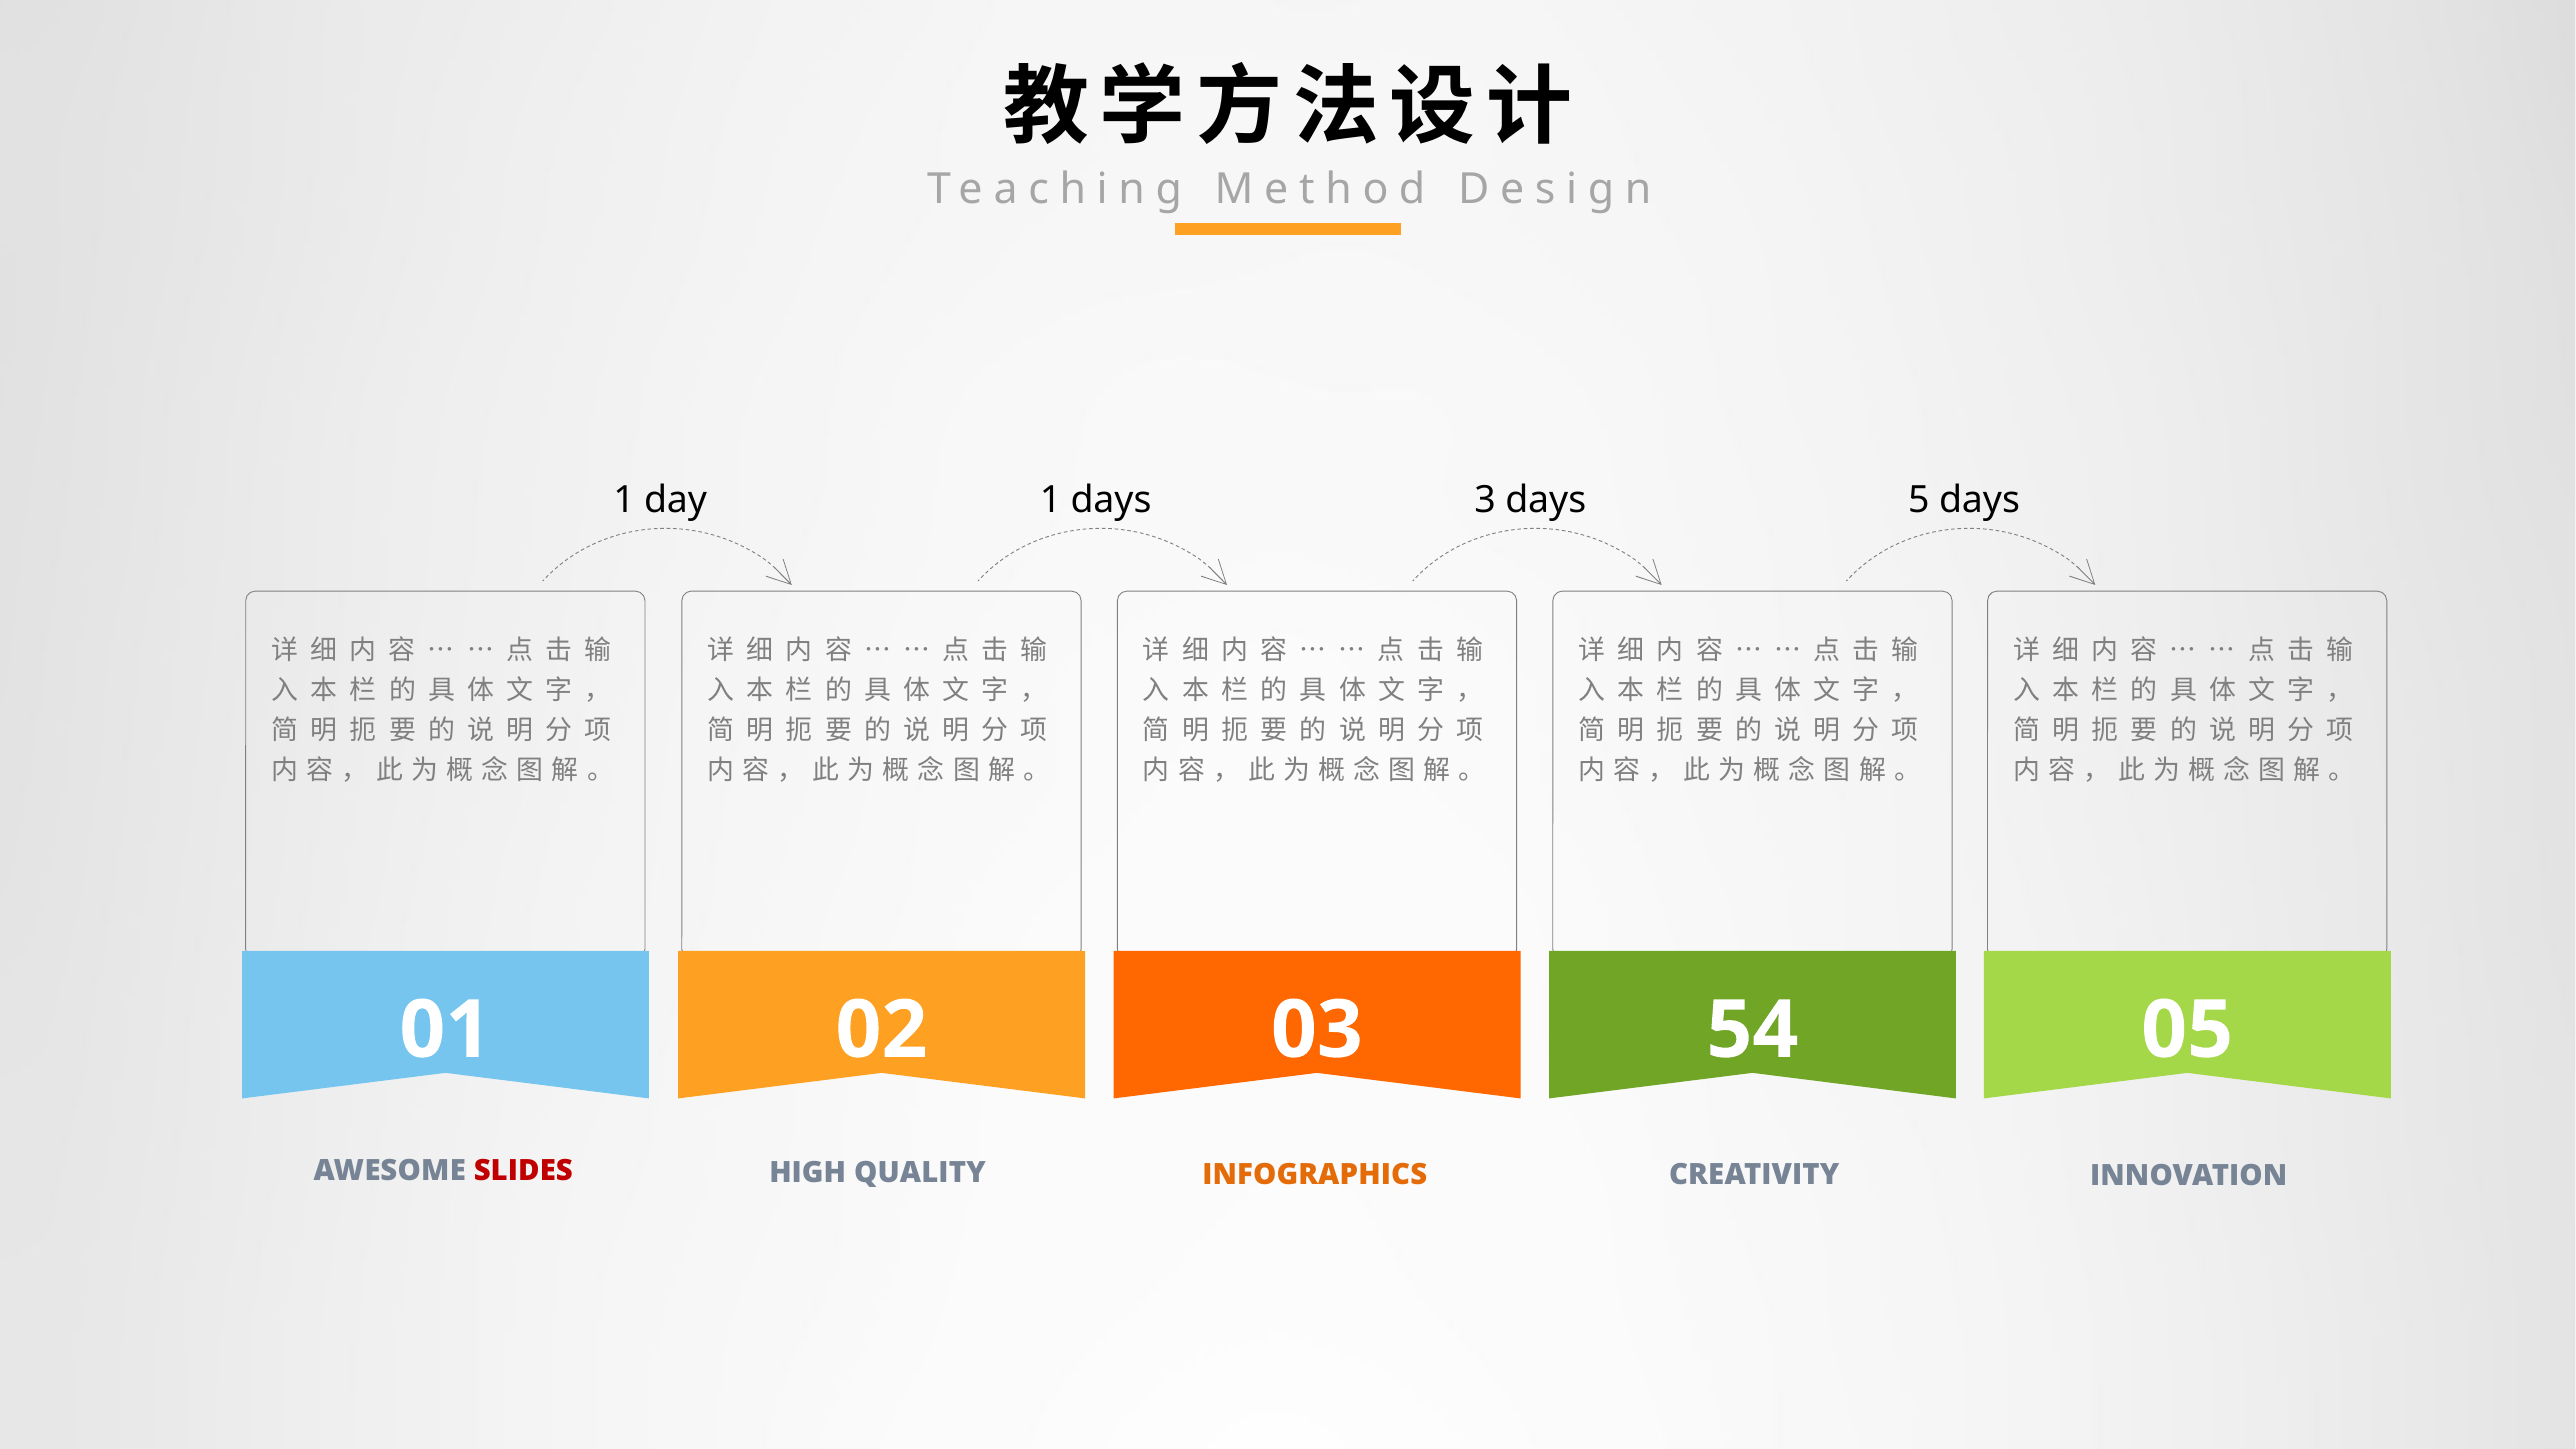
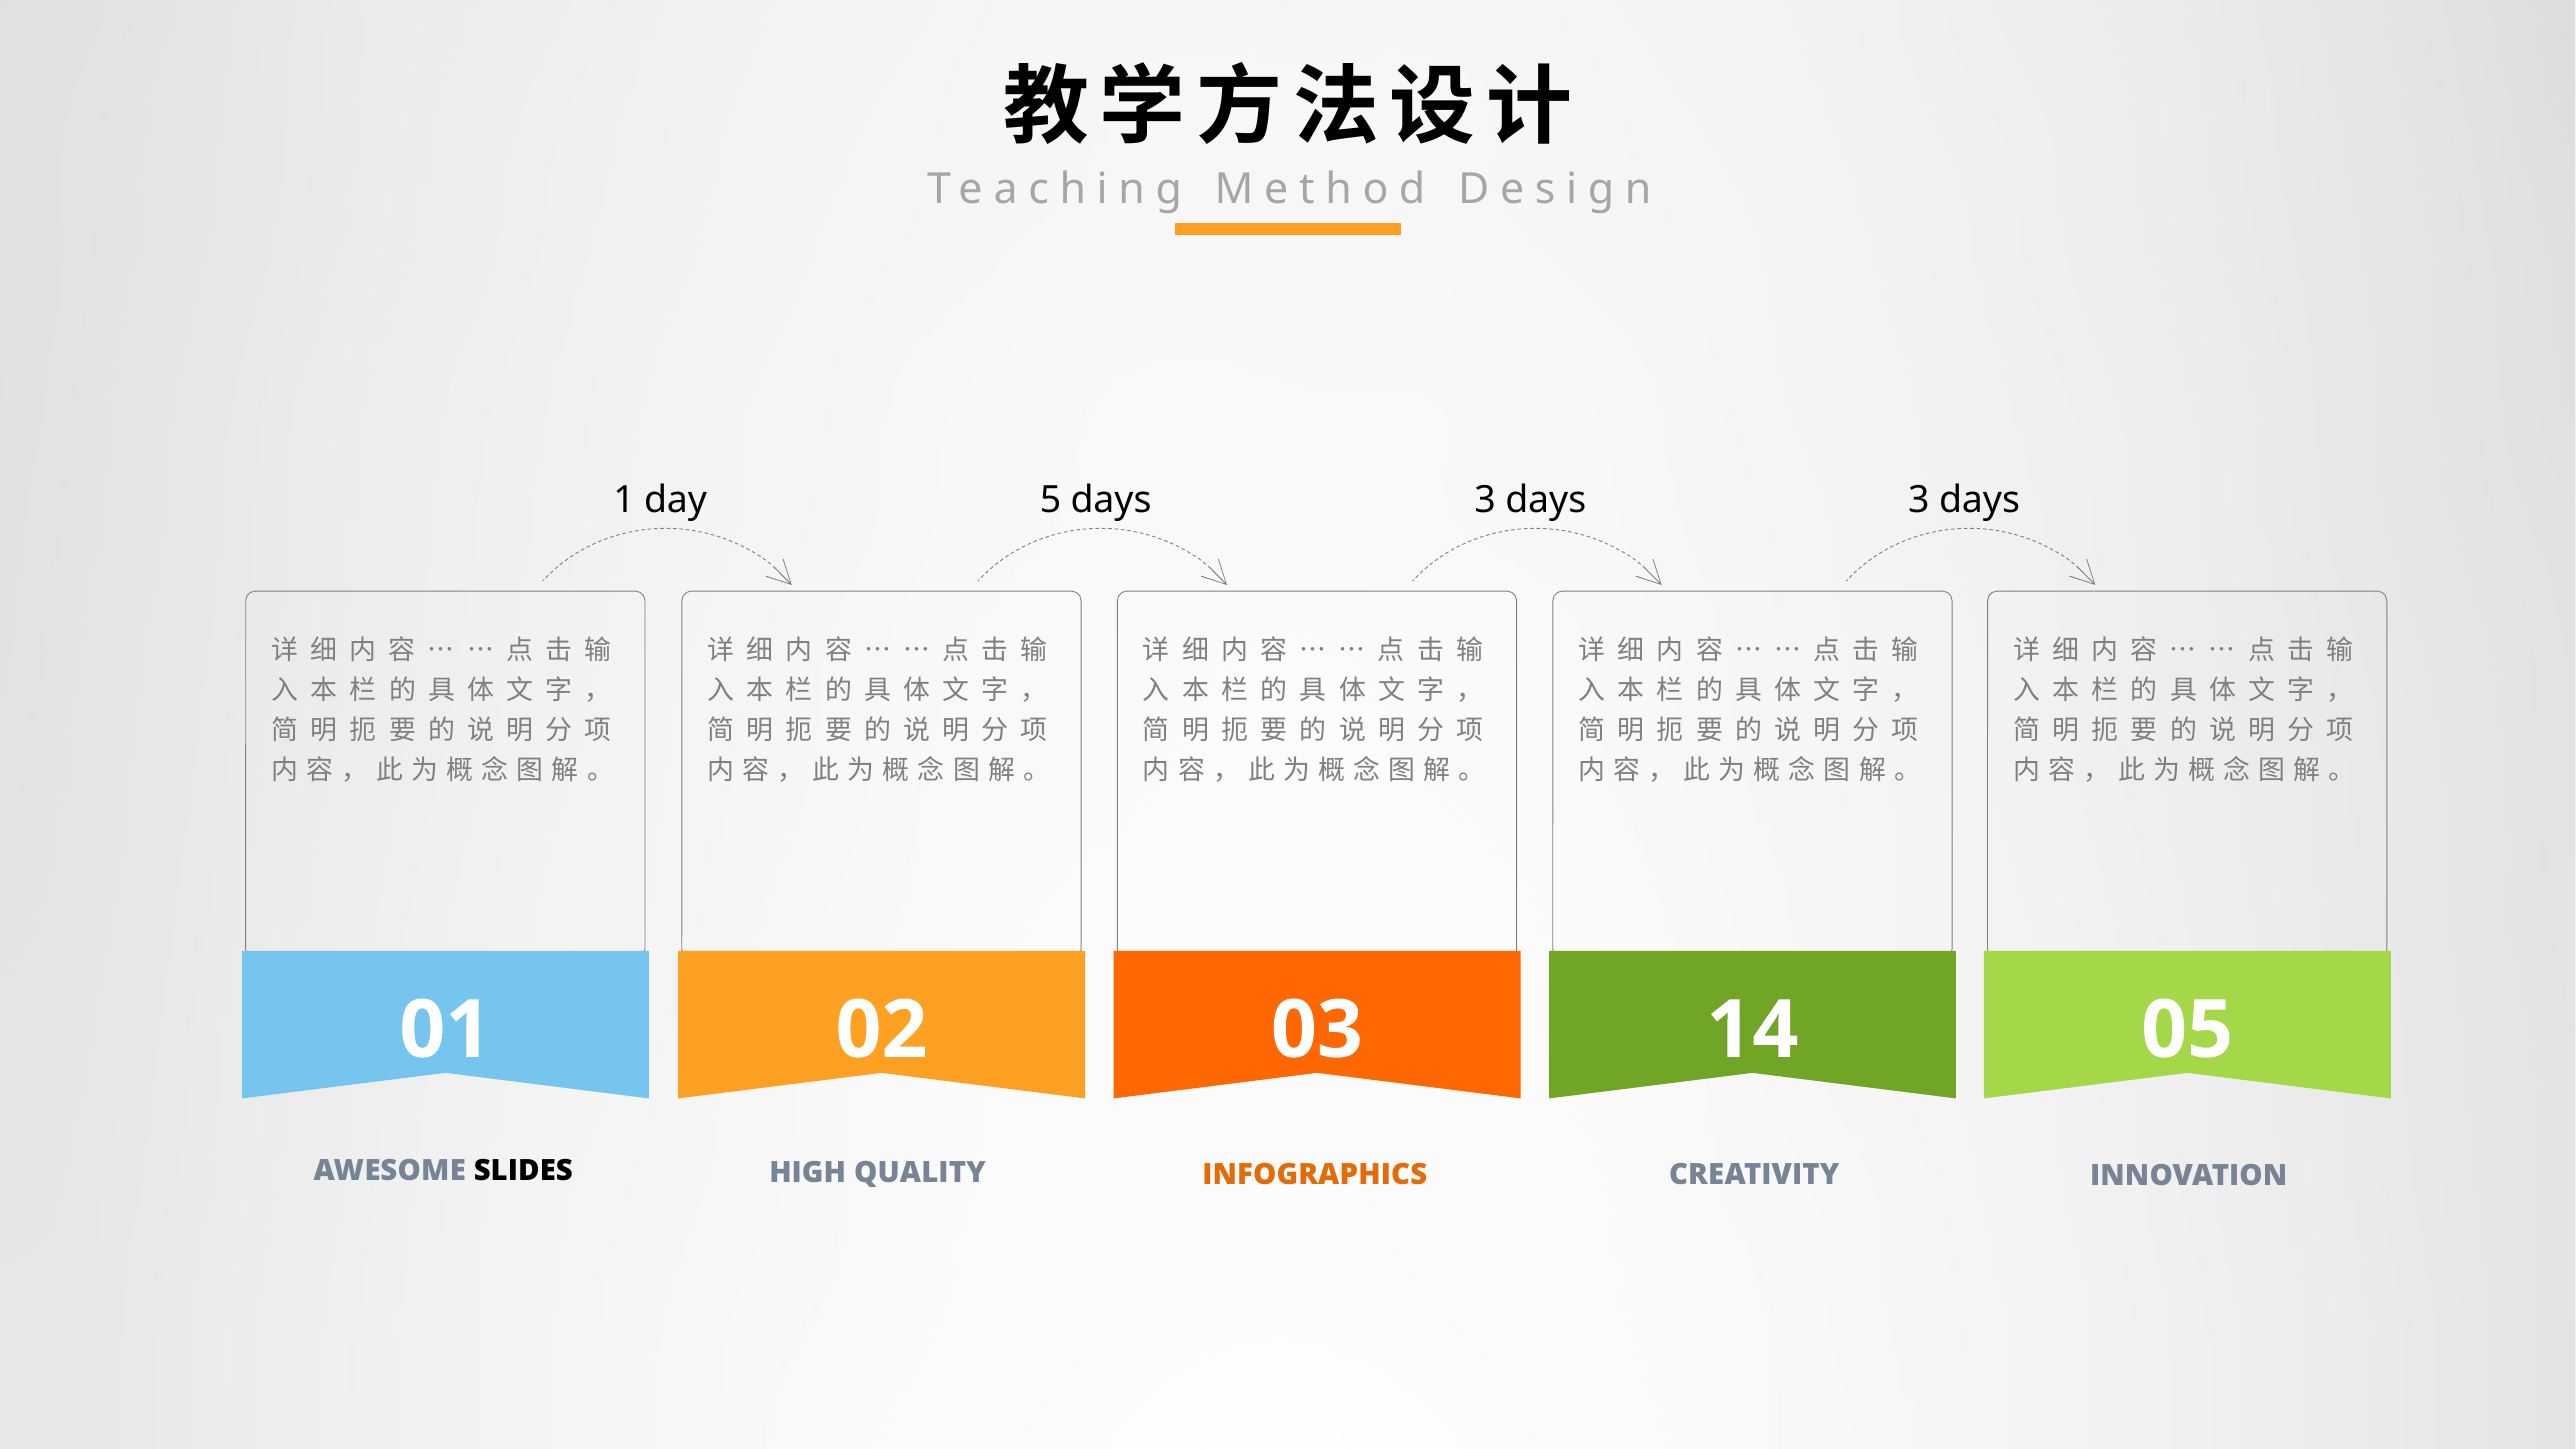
day 1: 1 -> 5
3 days 5: 5 -> 3
54: 54 -> 14
SLIDES colour: red -> black
